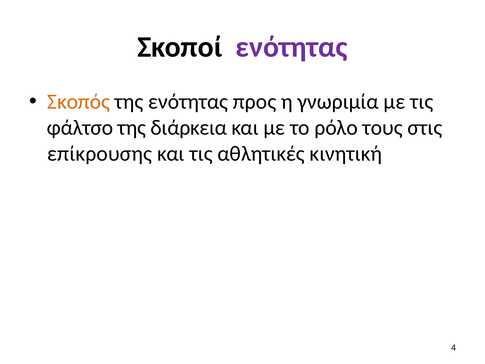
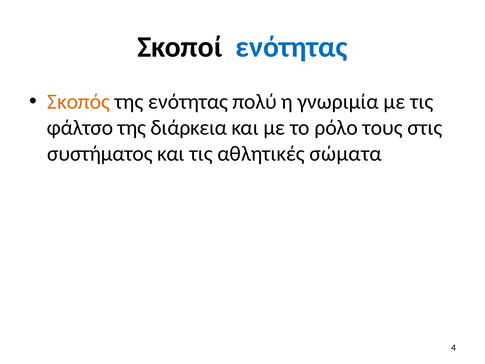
ενότητας at (292, 47) colour: purple -> blue
προς: προς -> πολύ
επίκρουσης: επίκρουσης -> συστήματος
κινητική: κινητική -> σώματα
